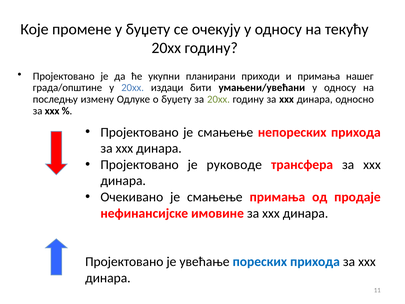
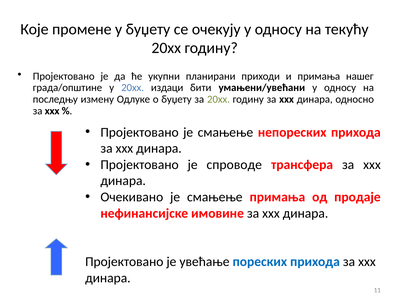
руководе: руководе -> спроводе
